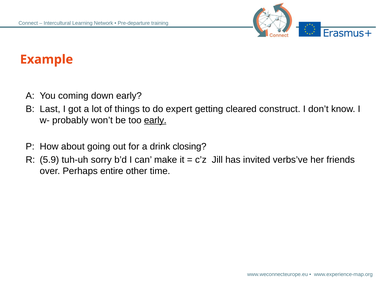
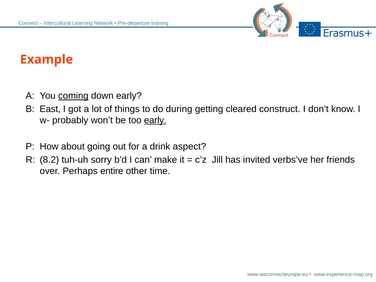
coming underline: none -> present
Last: Last -> East
expert: expert -> during
closing: closing -> aspect
5.9: 5.9 -> 8.2
